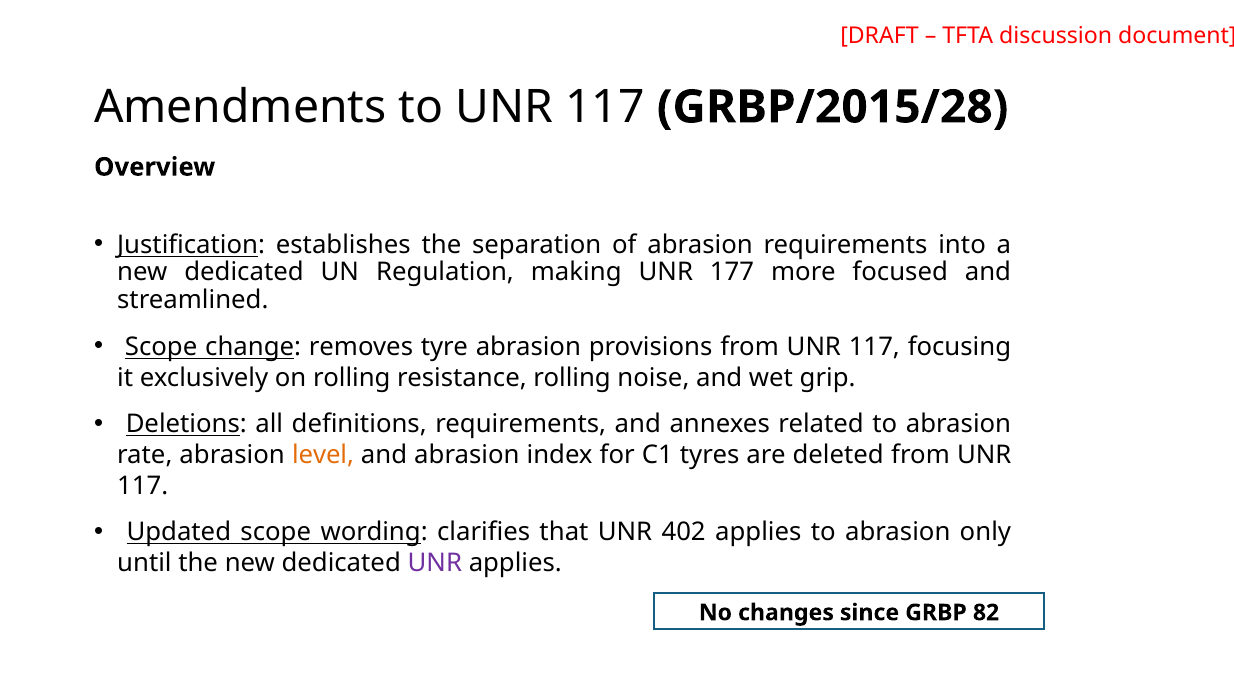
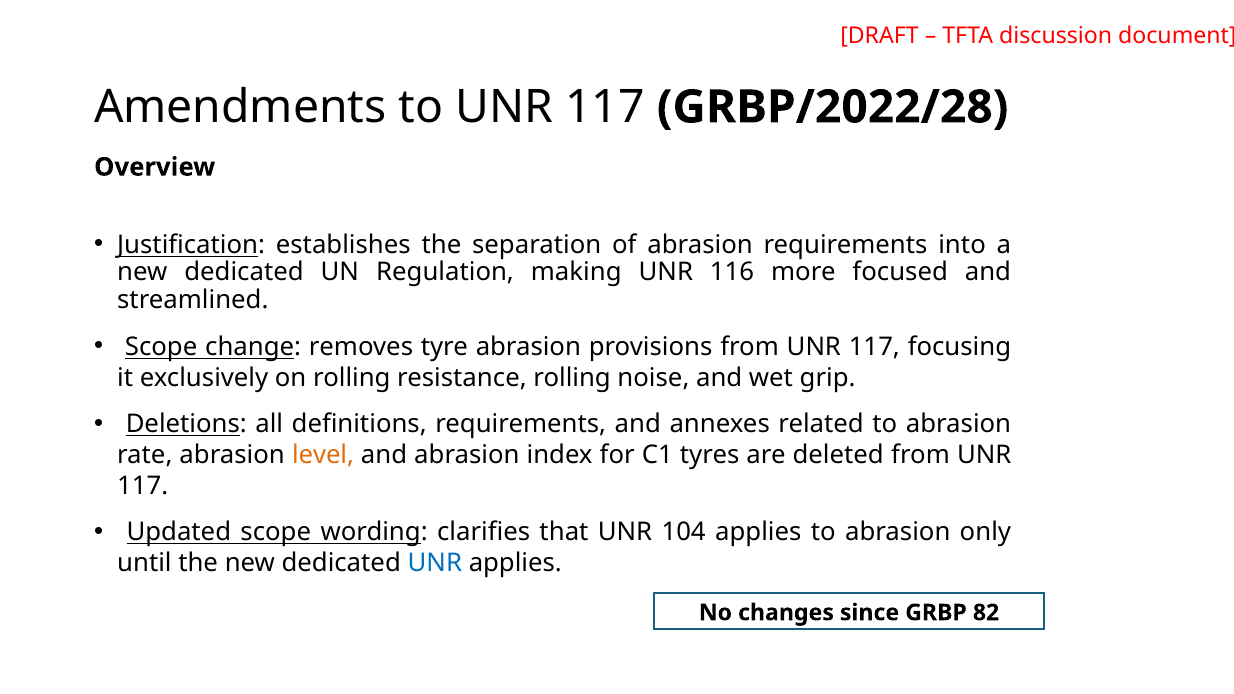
GRBP/2015/28: GRBP/2015/28 -> GRBP/2022/28
177: 177 -> 116
402: 402 -> 104
UNR at (435, 563) colour: purple -> blue
